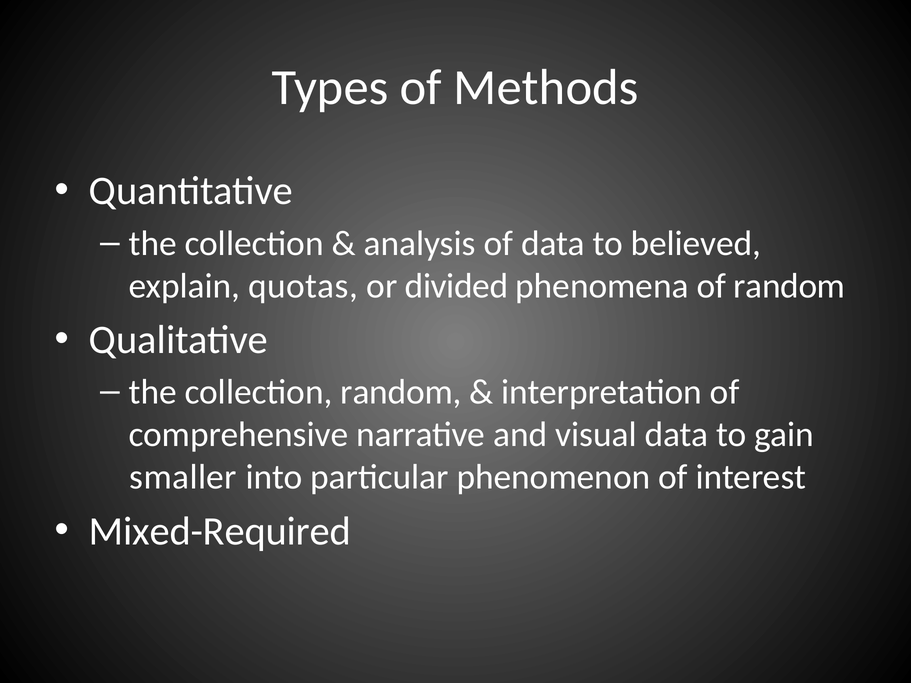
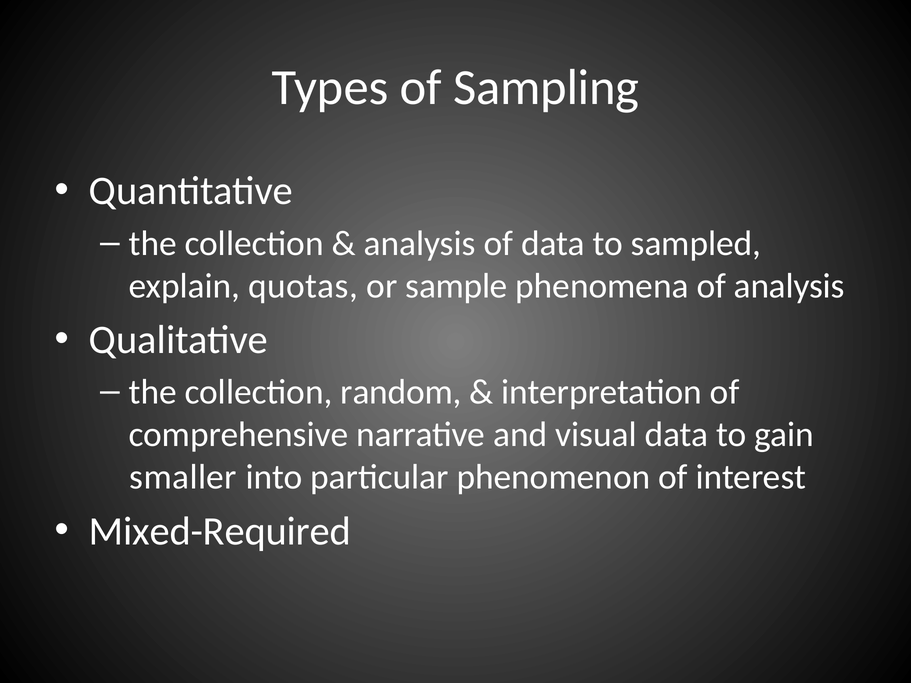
Methods: Methods -> Sampling
believed: believed -> sampled
divided: divided -> sample
of random: random -> analysis
